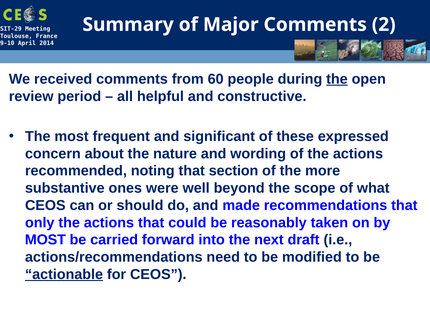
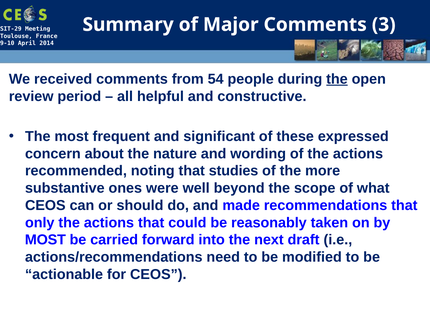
2: 2 -> 3
60: 60 -> 54
section: section -> studies
actionable underline: present -> none
